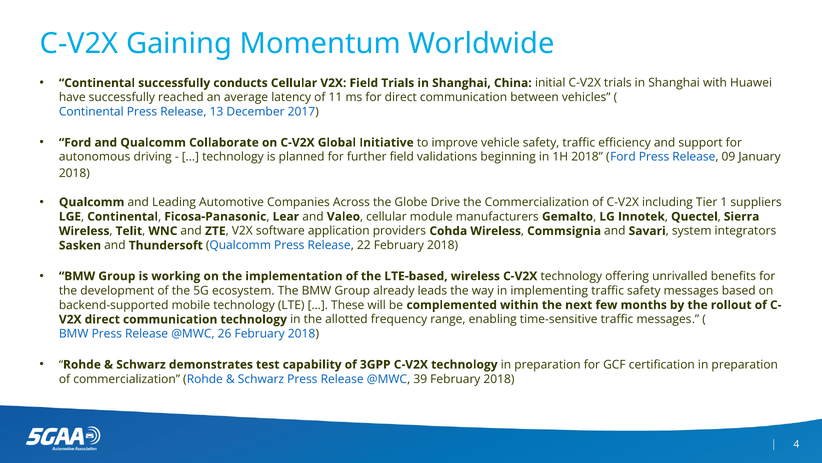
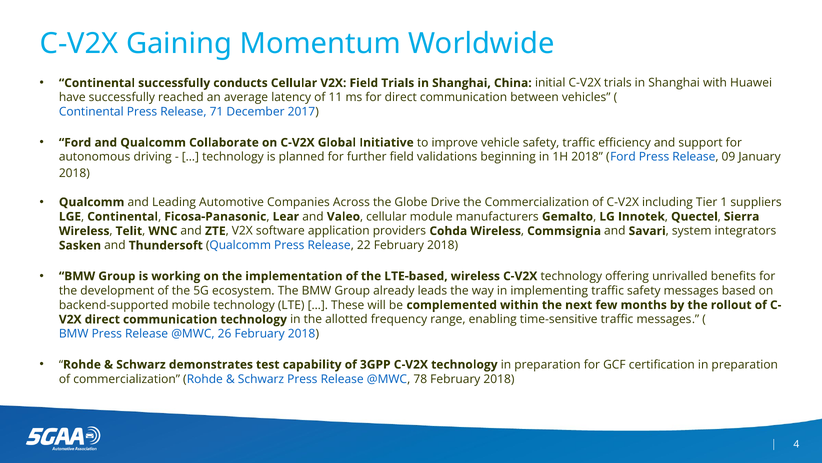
13: 13 -> 71
39: 39 -> 78
